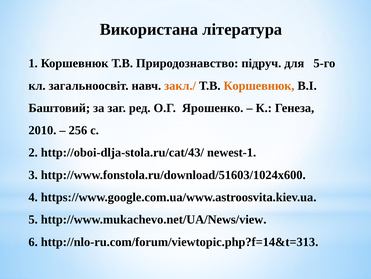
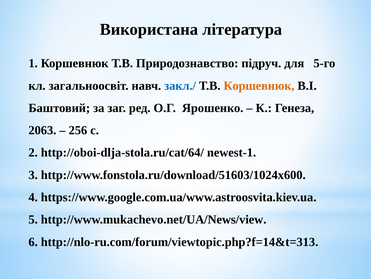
закл./ colour: orange -> blue
2010: 2010 -> 2063
http://oboi-dlja-stola.ru/cat/43/: http://oboi-dlja-stola.ru/cat/43/ -> http://oboi-dlja-stola.ru/cat/64/
